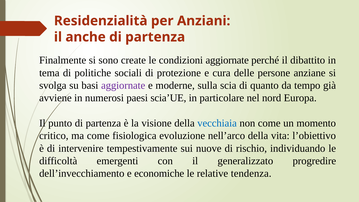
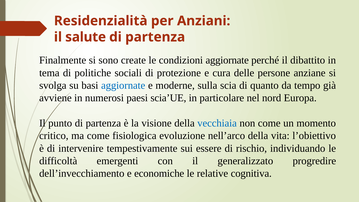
anche: anche -> salute
aggiornate at (123, 85) colour: purple -> blue
nuove: nuove -> essere
tendenza: tendenza -> cognitiva
